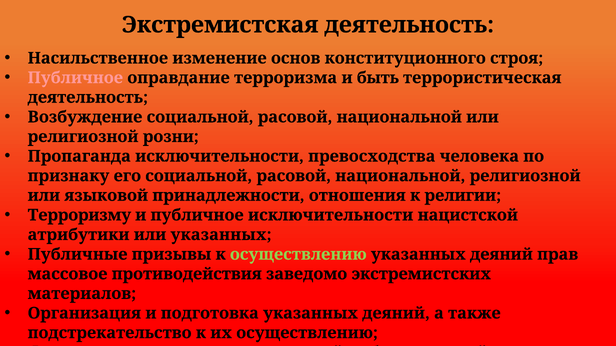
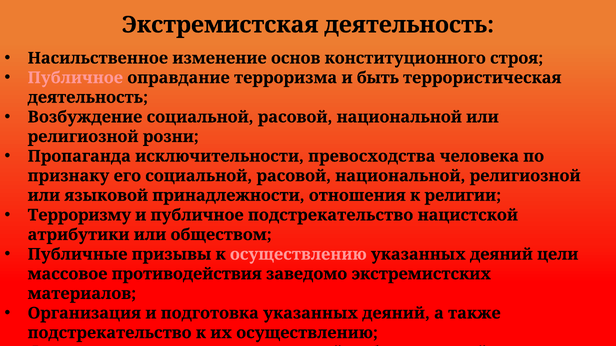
публичное исключительности: исключительности -> подстрекательство
или указанных: указанных -> обществом
осуществлению at (298, 255) colour: light green -> pink
прав: прав -> цели
